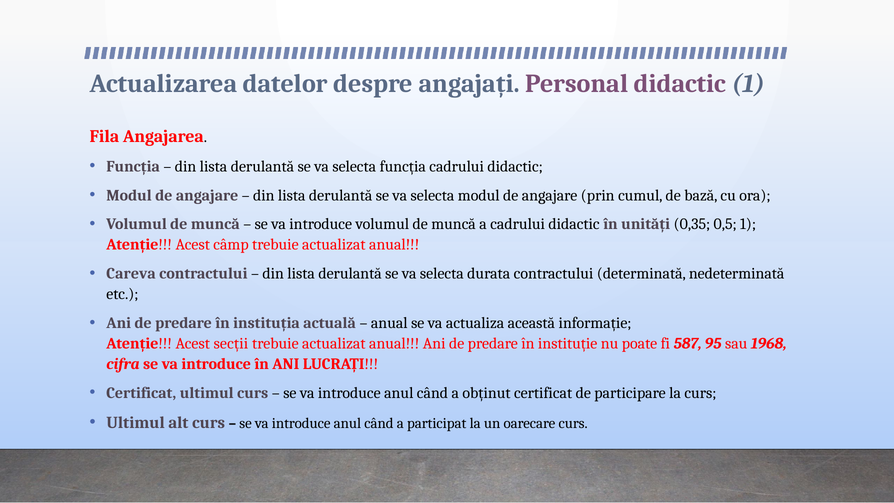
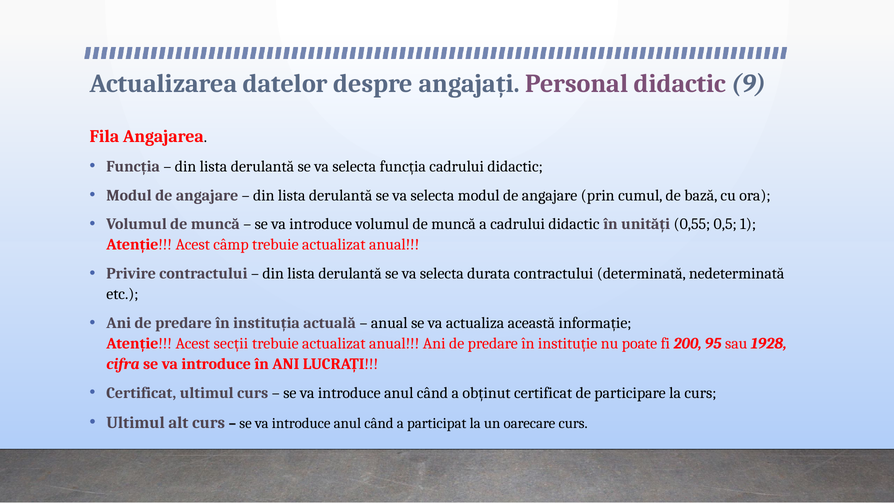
didactic 1: 1 -> 9
0,35: 0,35 -> 0,55
Careva: Careva -> Privire
587: 587 -> 200
1968: 1968 -> 1928
